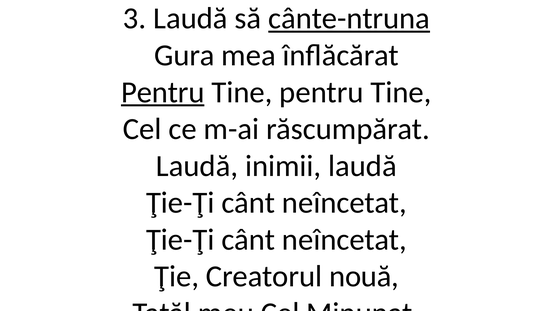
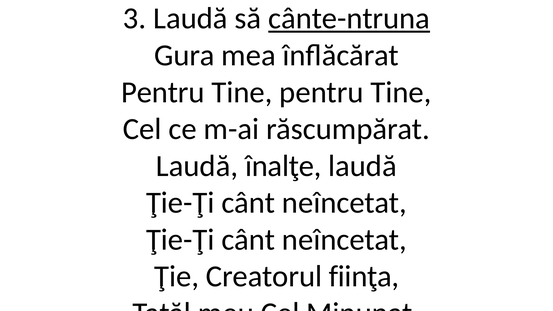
Pentru at (163, 92) underline: present -> none
inimii: inimii -> înalţe
nouă: nouă -> fiinţa
